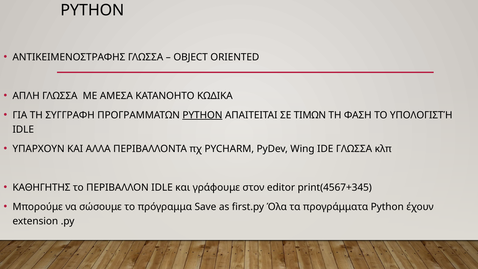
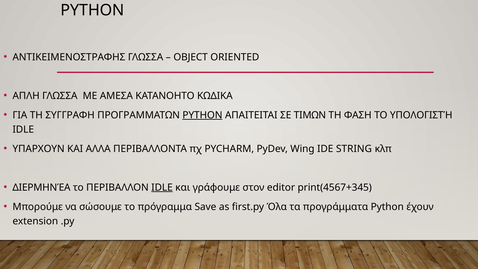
IDE ΓΛΩΣΣΑ: ΓΛΩΣΣΑ -> STRING
ΚΑΘΗΓΗΤΗΣ: ΚΑΘΗΓΗΤΗΣ -> ΔΙΕΡΜΗΝΈΑ
IDLE at (162, 187) underline: none -> present
